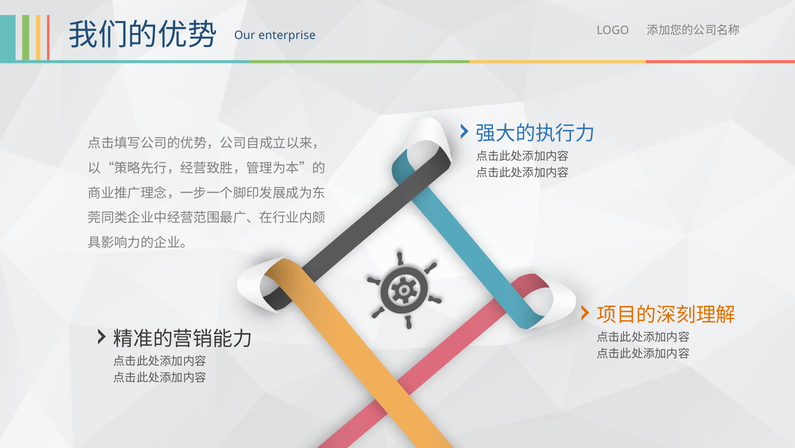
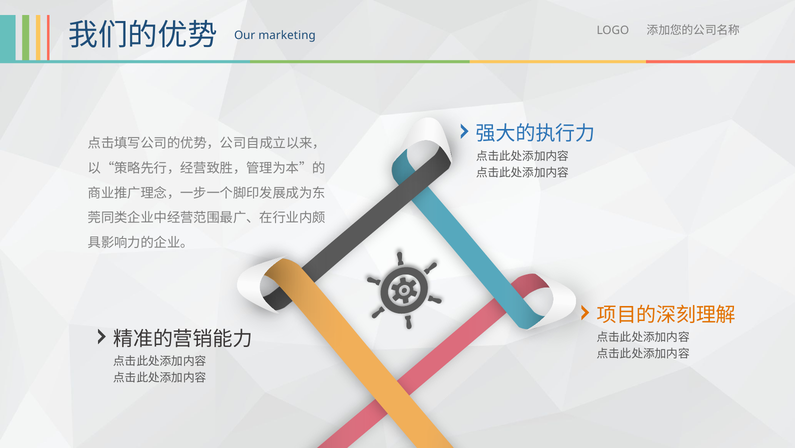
enterprise: enterprise -> marketing
